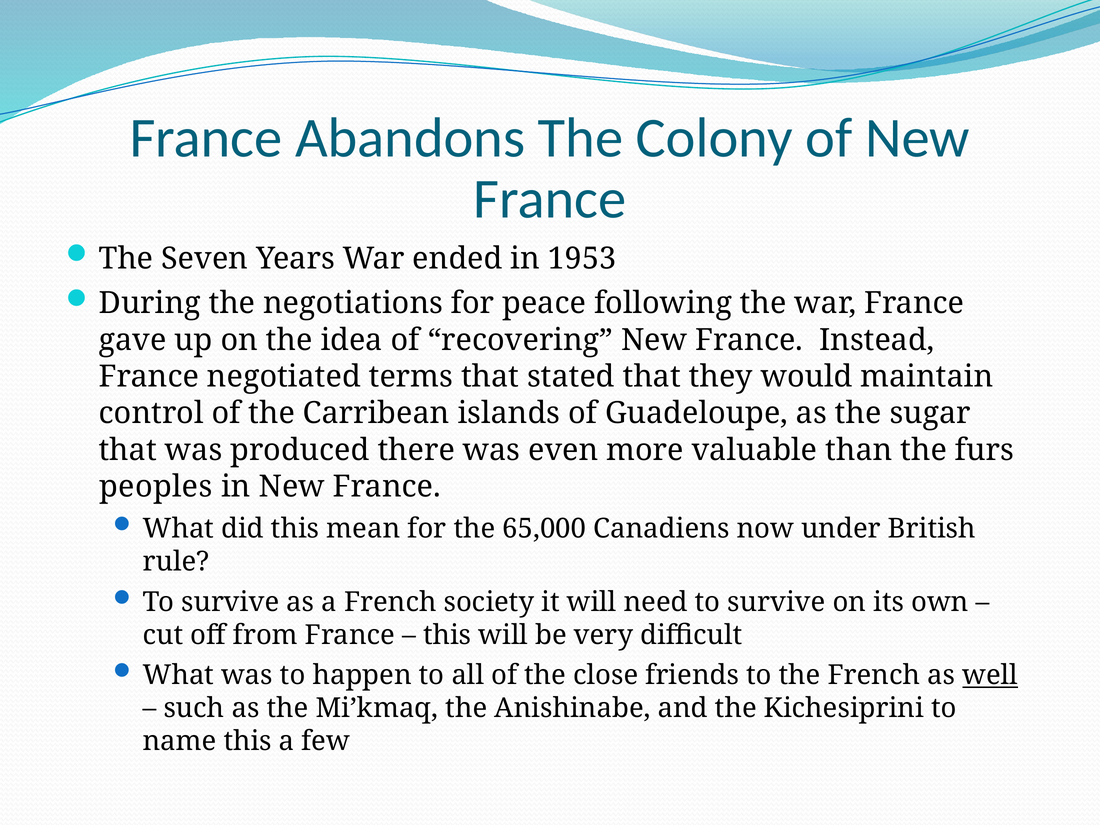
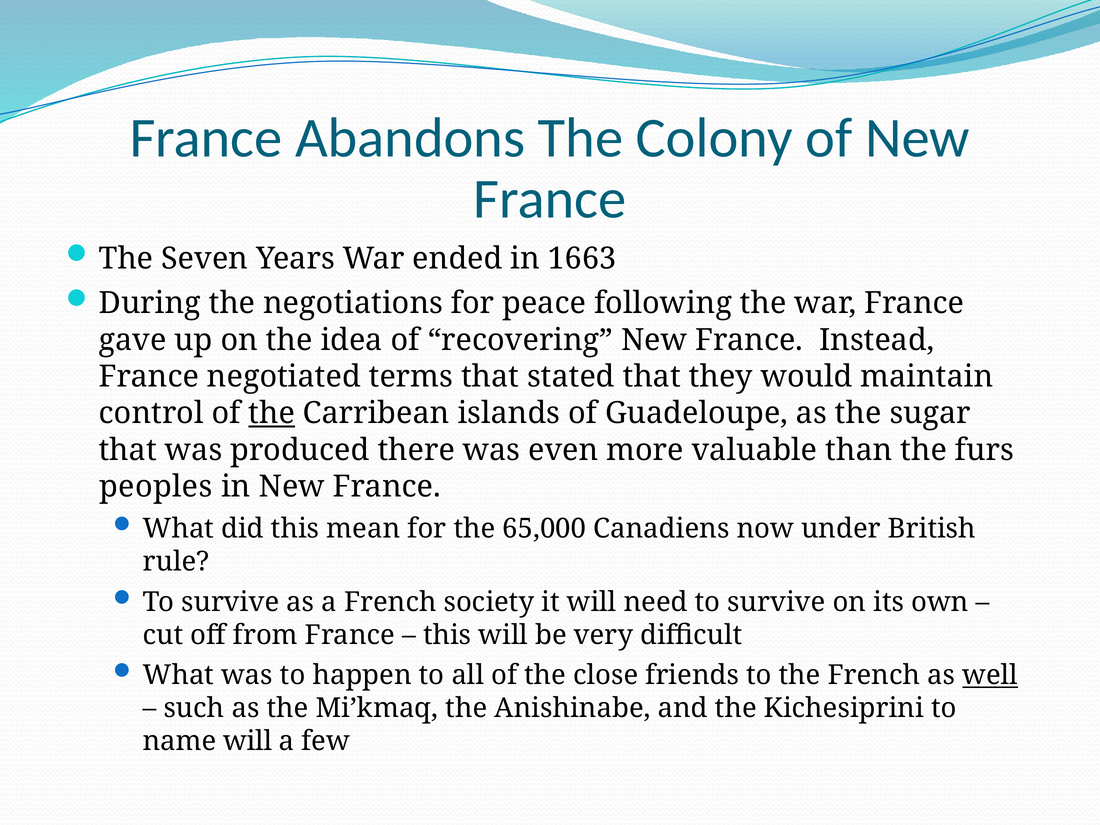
1953: 1953 -> 1663
the at (272, 413) underline: none -> present
name this: this -> will
